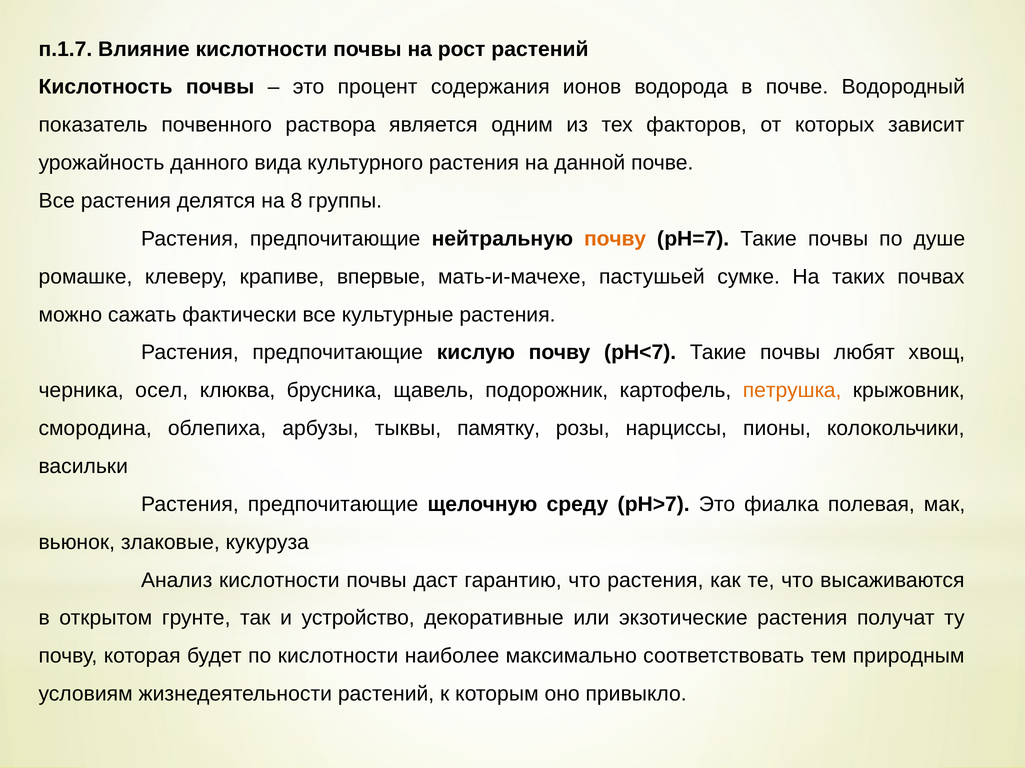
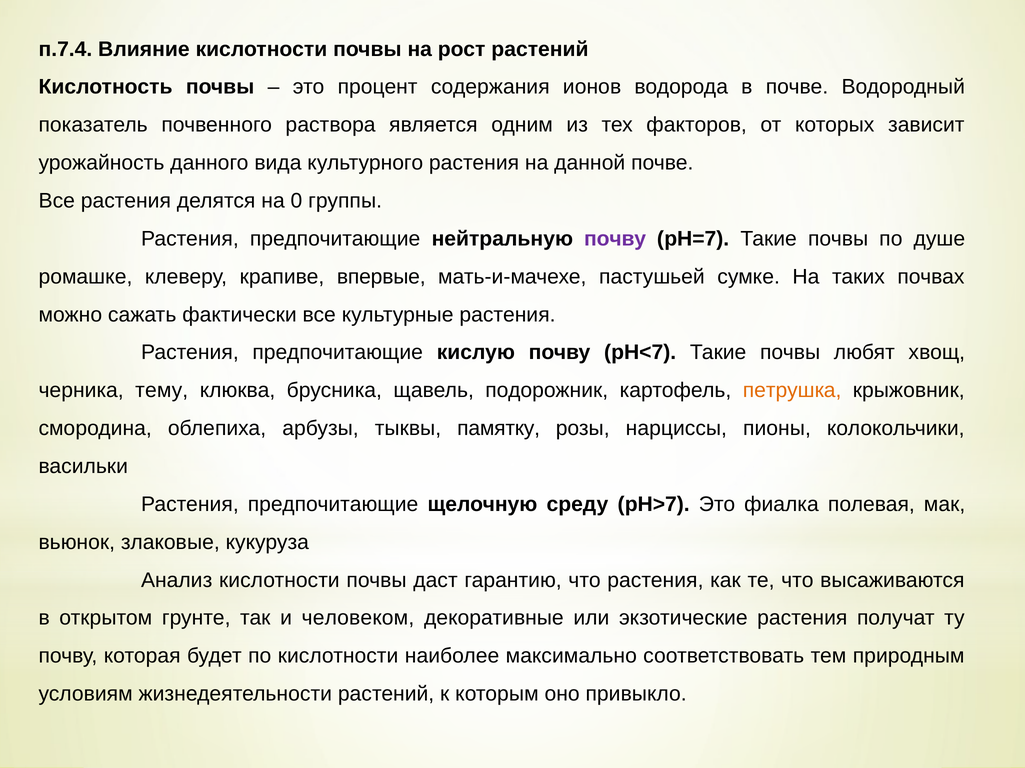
п.1.7: п.1.7 -> п.7.4
8: 8 -> 0
почву at (615, 239) colour: orange -> purple
осел: осел -> тему
устройство: устройство -> человеком
